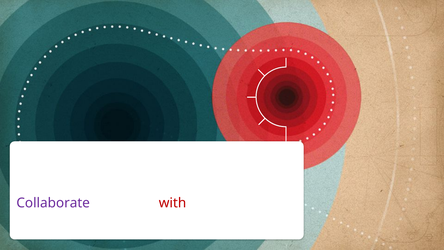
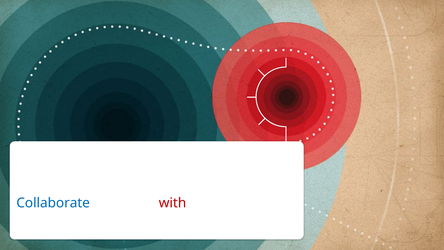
Collaborate colour: purple -> blue
